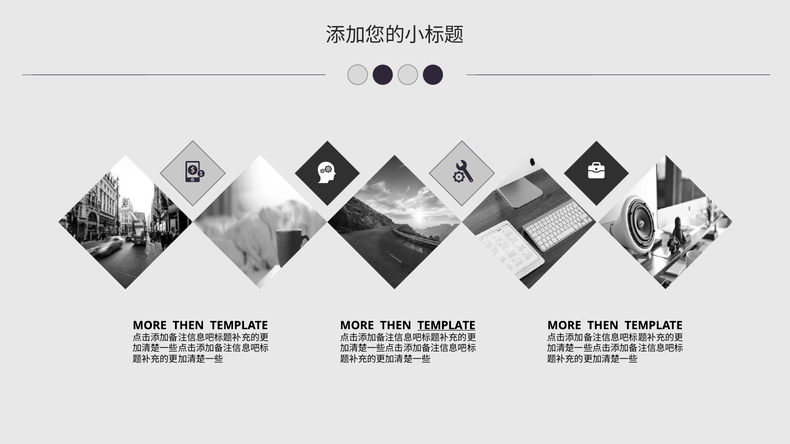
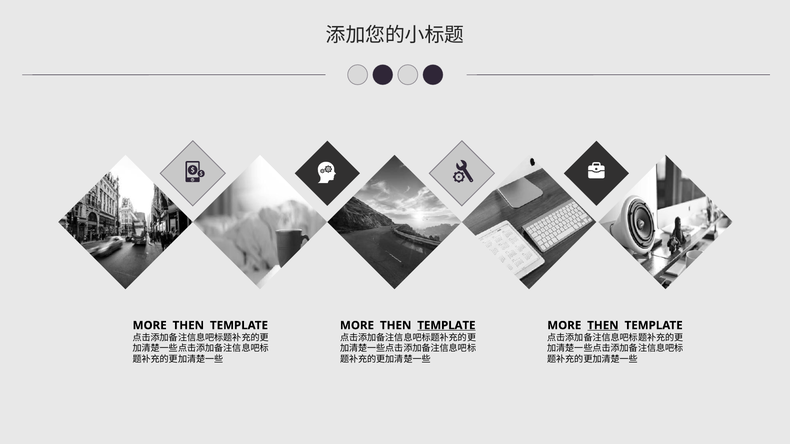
THEN at (603, 326) underline: none -> present
